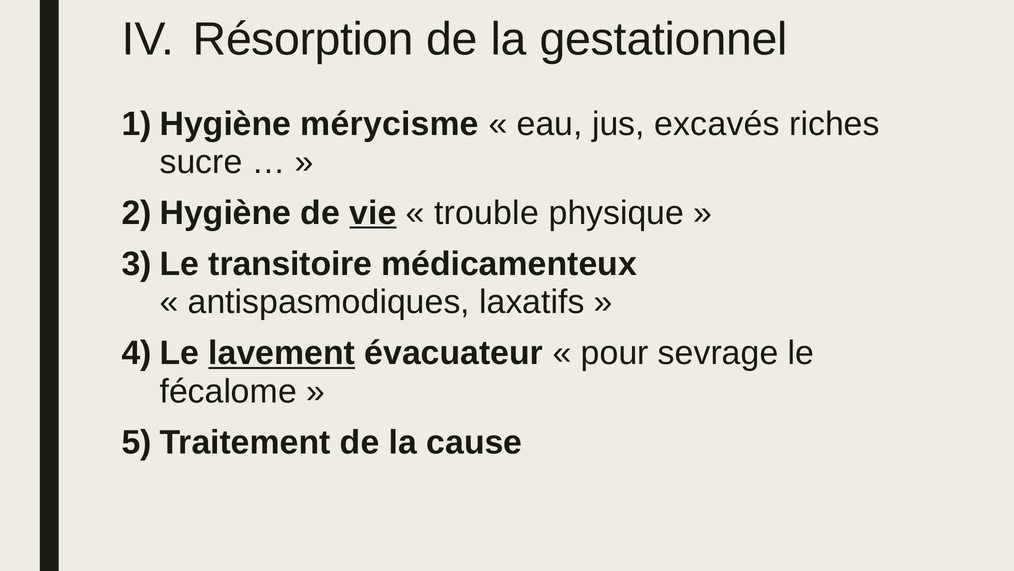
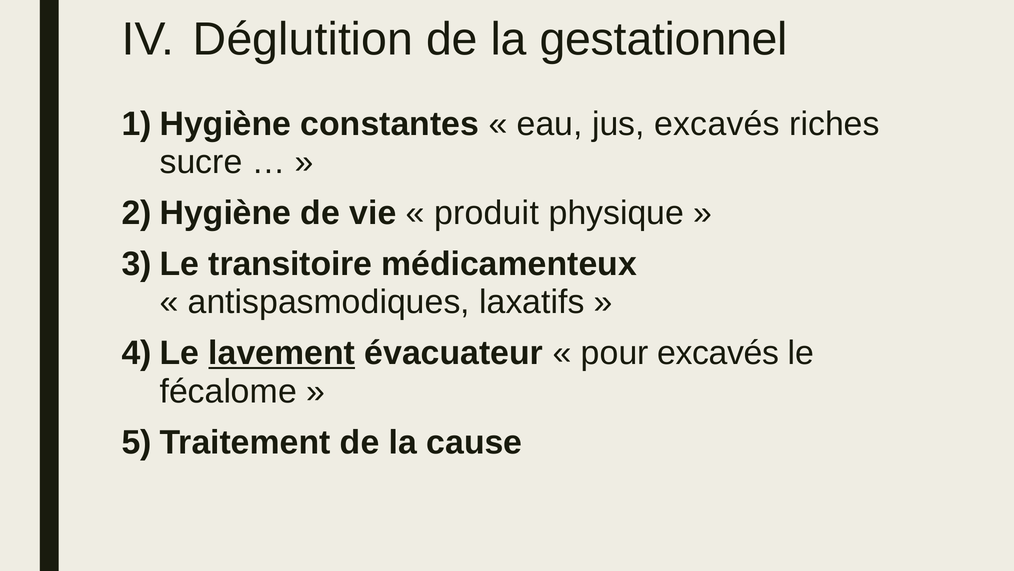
Résorption: Résorption -> Déglutition
mérycisme: mérycisme -> constantes
vie underline: present -> none
trouble: trouble -> produit
pour sevrage: sevrage -> excavés
